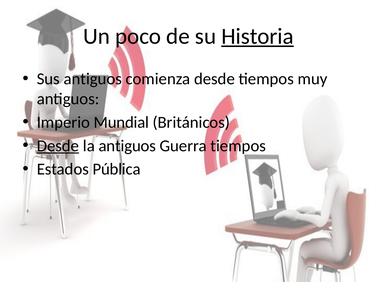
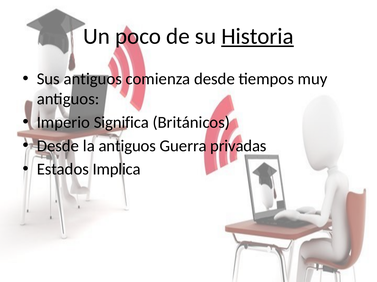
Mundial: Mundial -> Significa
Desde at (58, 146) underline: present -> none
Guerra tiempos: tiempos -> privadas
Pública: Pública -> Implica
